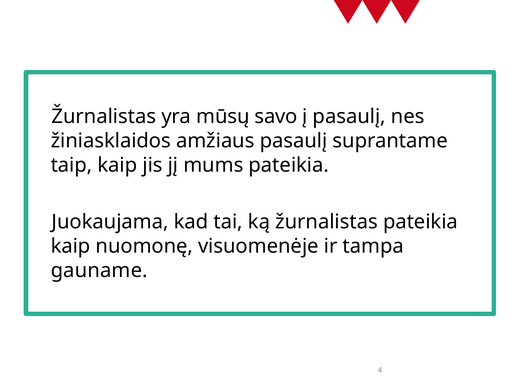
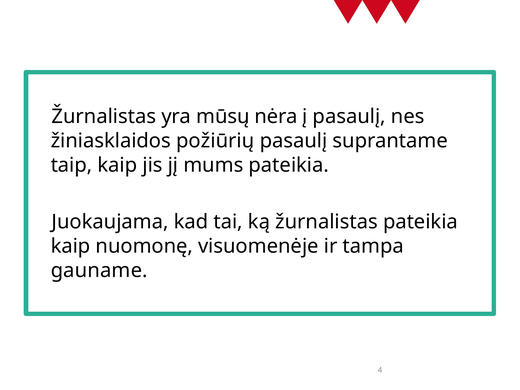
savo: savo -> nėra
amžiaus: amžiaus -> požiūrių
